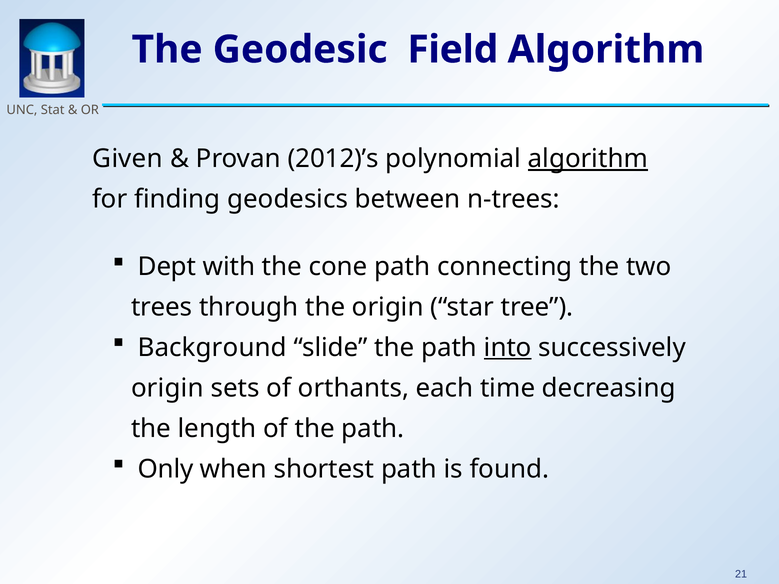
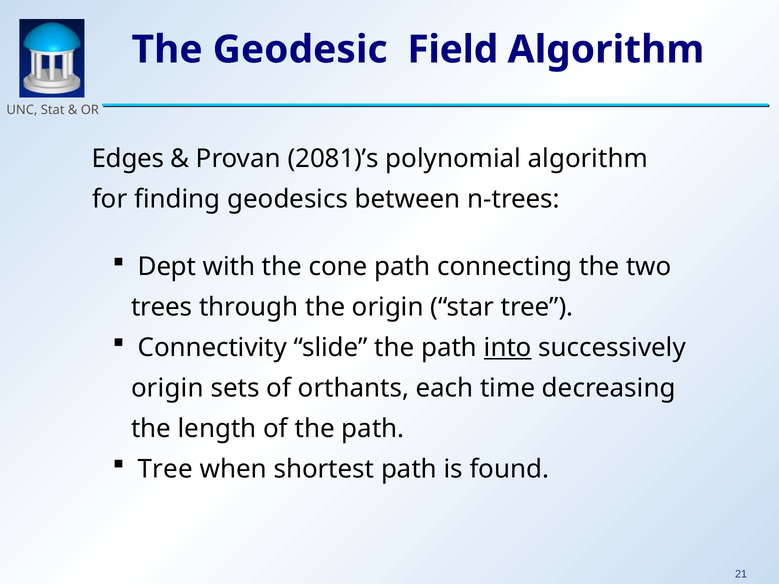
Given: Given -> Edges
2012)’s: 2012)’s -> 2081)’s
algorithm at (588, 159) underline: present -> none
Background: Background -> Connectivity
Only at (166, 469): Only -> Tree
